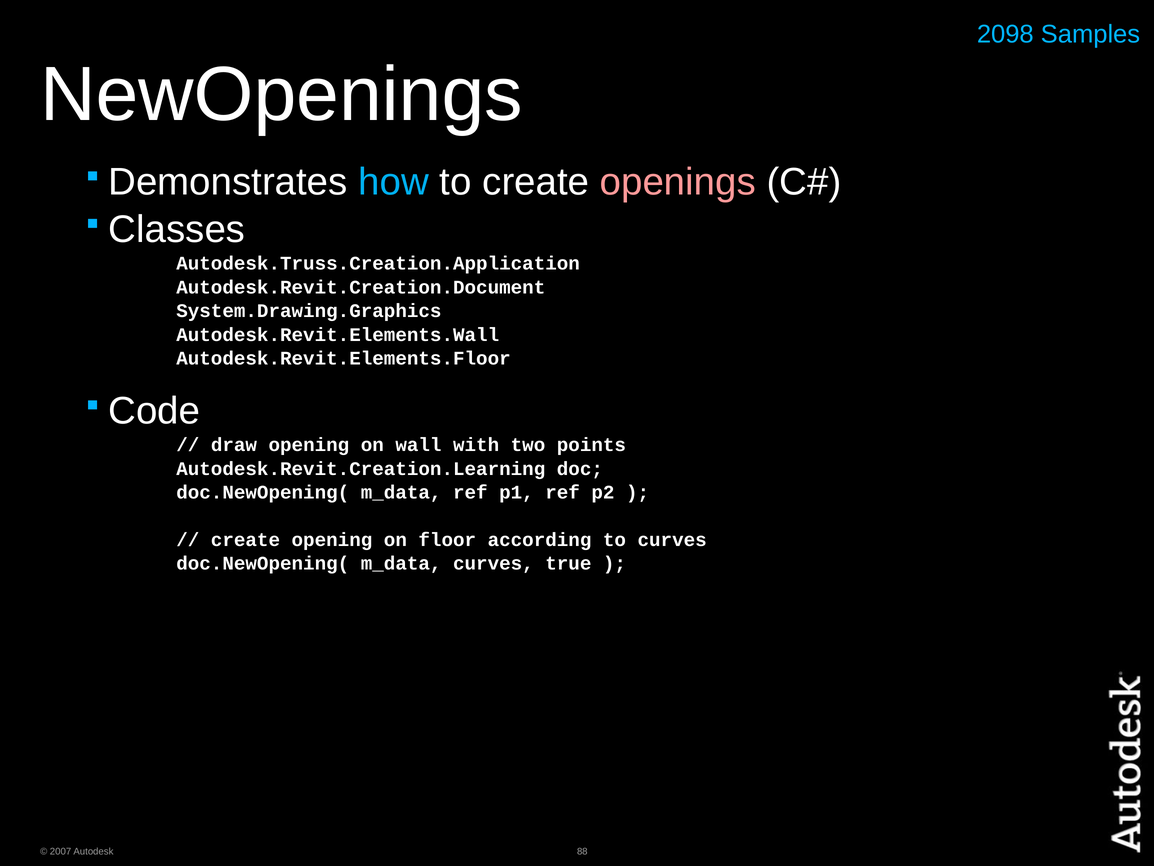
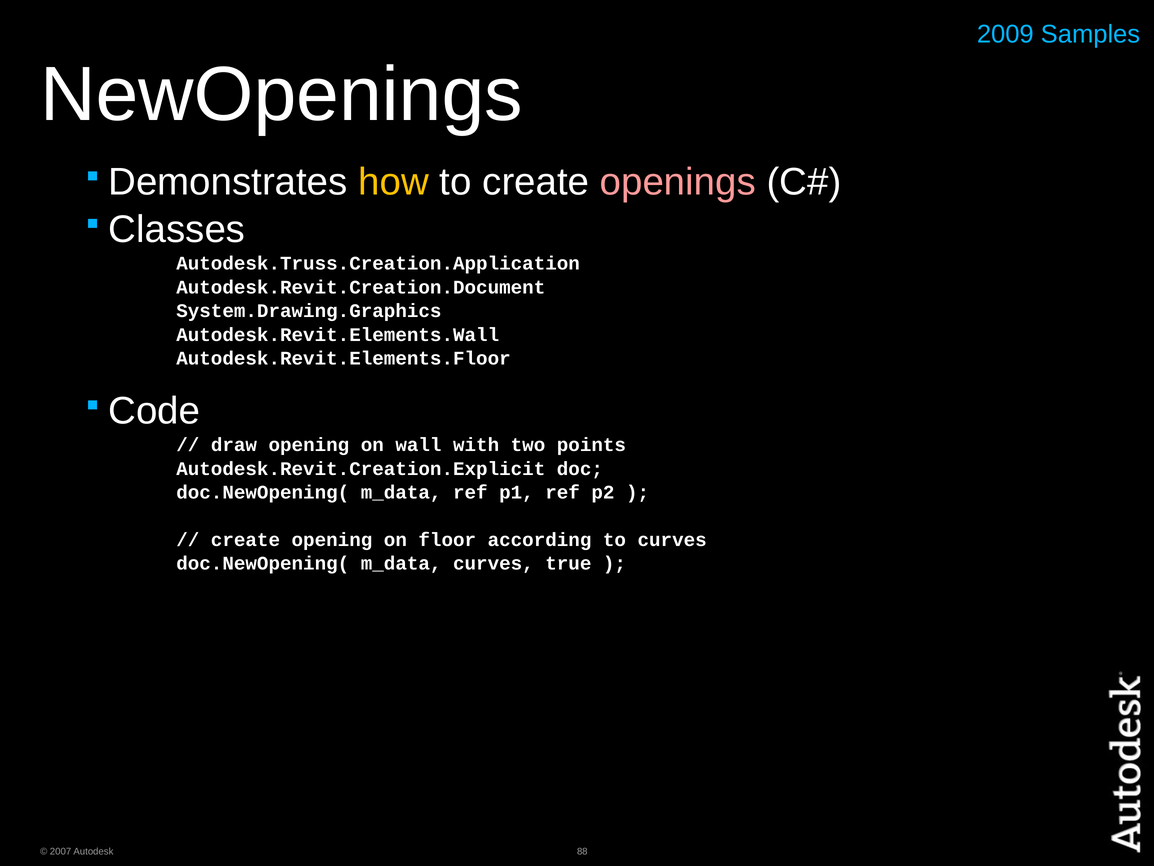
2098: 2098 -> 2009
how colour: light blue -> yellow
Autodesk.Revit.Creation.Learning: Autodesk.Revit.Creation.Learning -> Autodesk.Revit.Creation.Explicit
